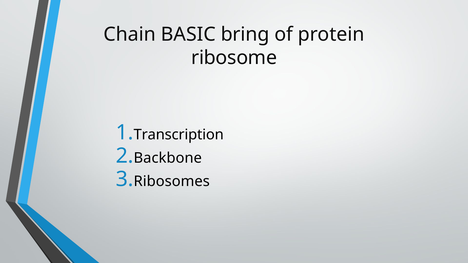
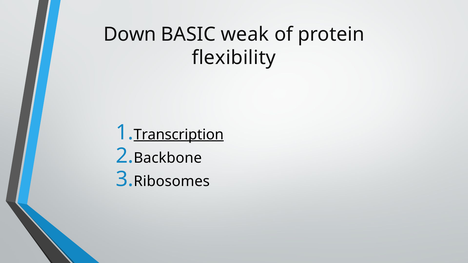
Chain: Chain -> Down
bring: bring -> weak
ribosome: ribosome -> flexibility
Transcription underline: none -> present
